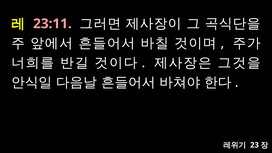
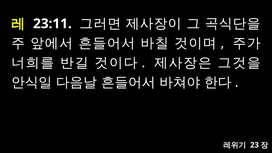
23:11 colour: pink -> white
